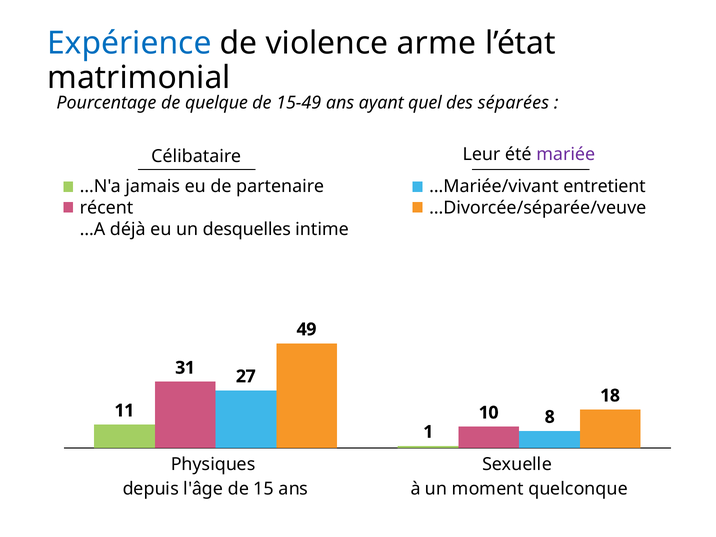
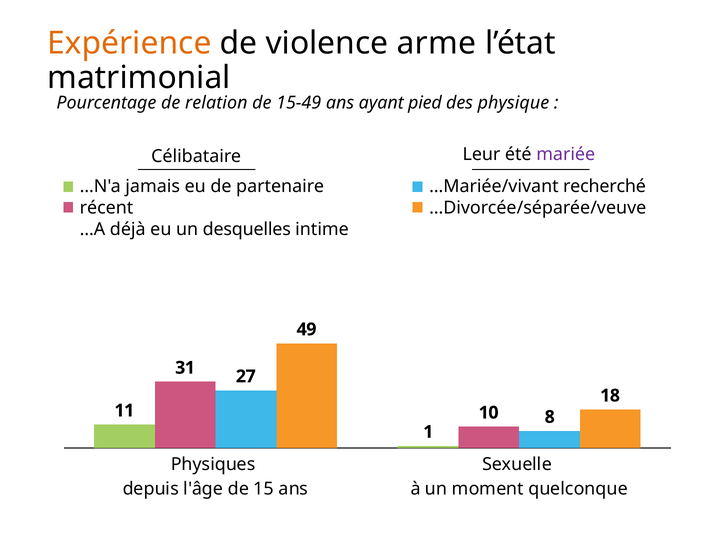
Expérience colour: blue -> orange
quelque: quelque -> relation
quel: quel -> pied
séparées: séparées -> physique
entretient: entretient -> recherché
